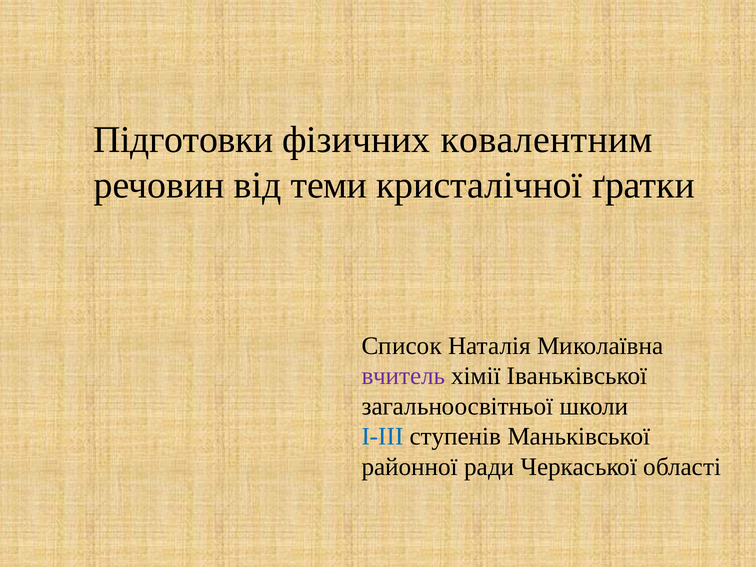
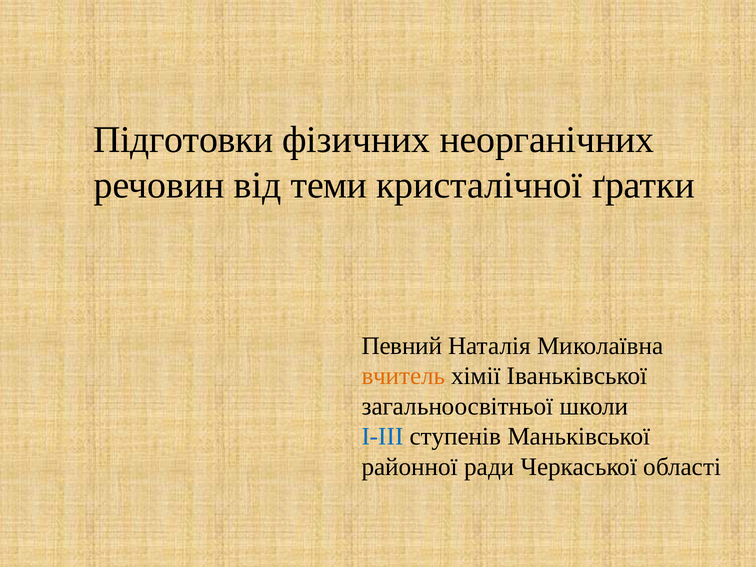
ковалентним: ковалентним -> неорганічних
Список: Список -> Певний
вчитель colour: purple -> orange
